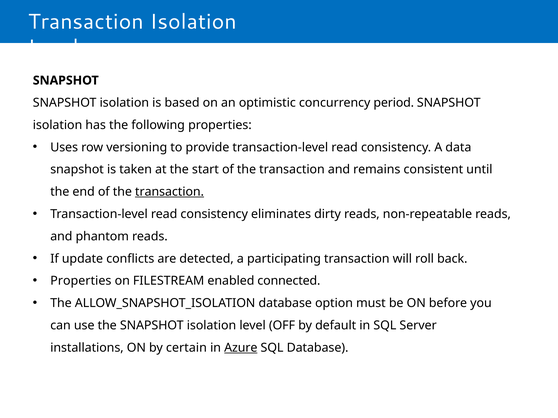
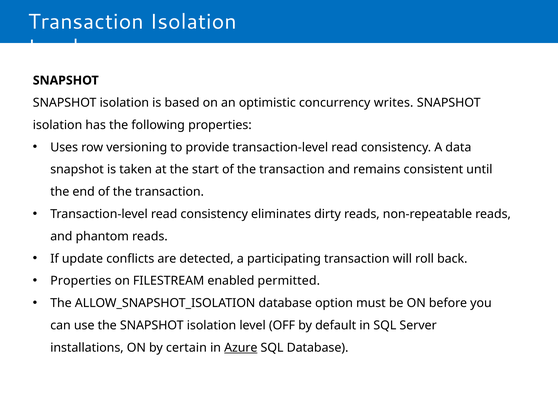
period: period -> writes
transaction at (170, 192) underline: present -> none
connected: connected -> permitted
